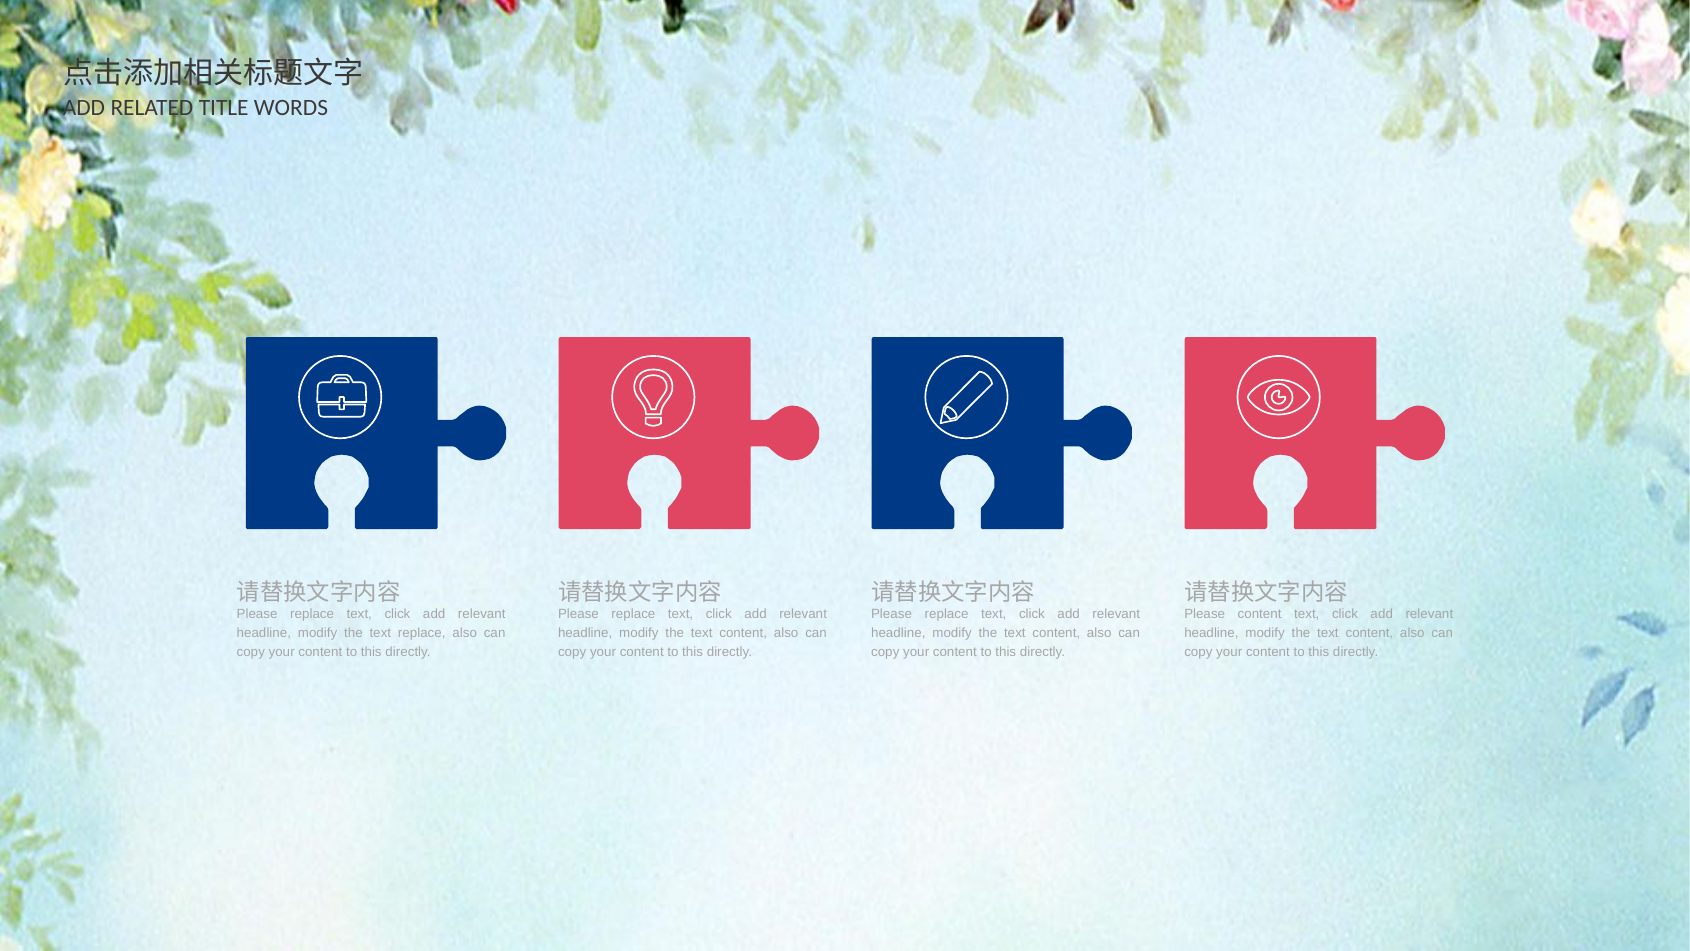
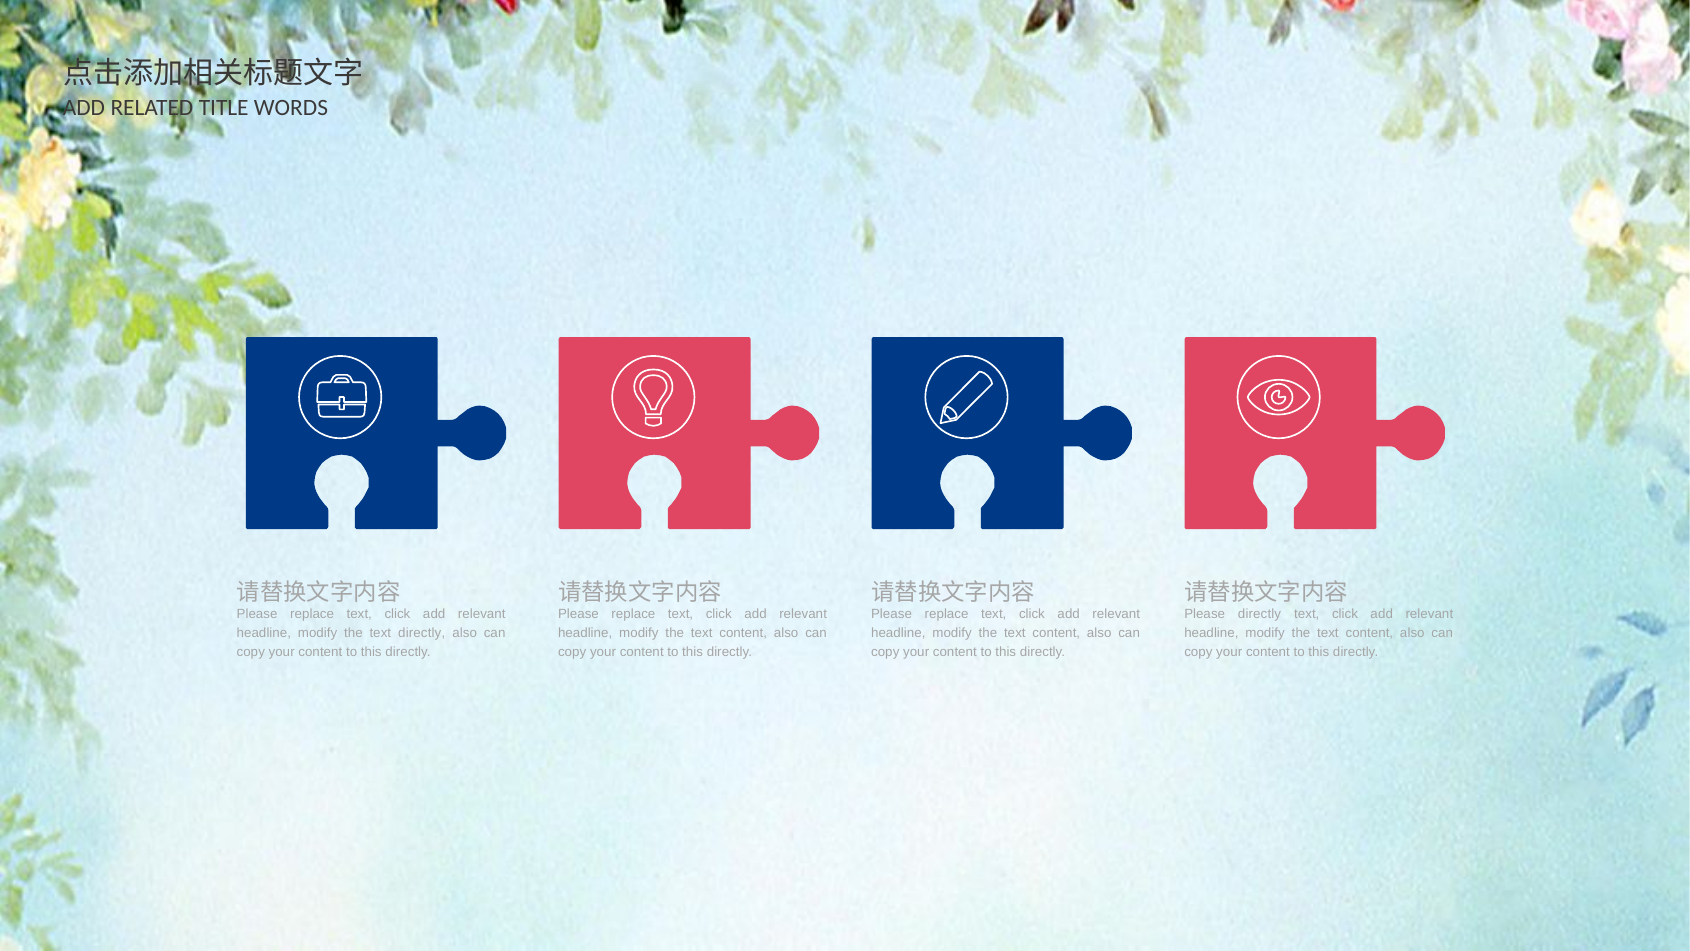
Please content: content -> directly
text replace: replace -> directly
